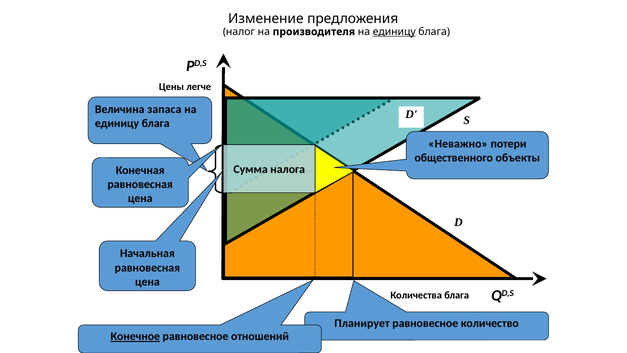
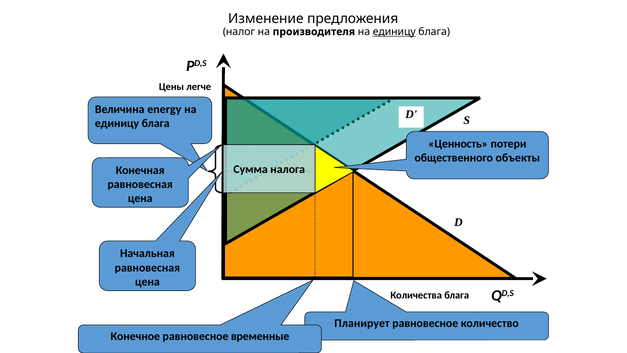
запаса: запаса -> energy
Неважно: Неважно -> Ценность
Конечное underline: present -> none
отношений: отношений -> временные
